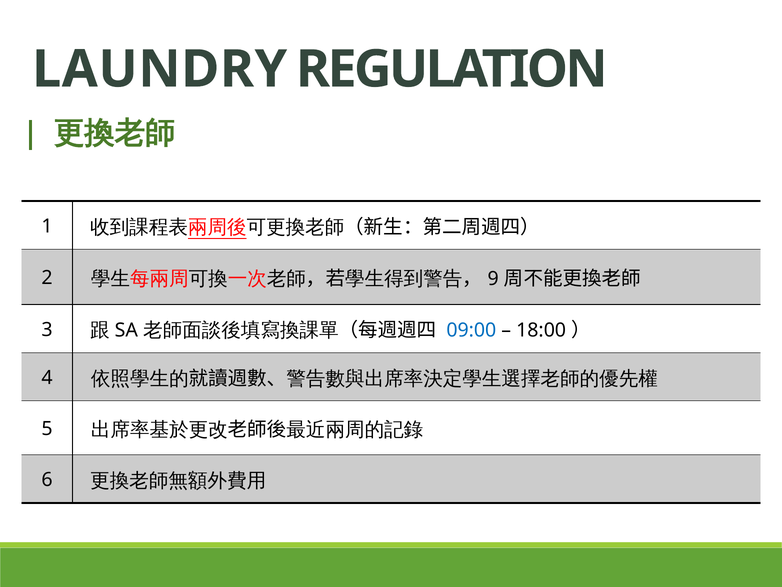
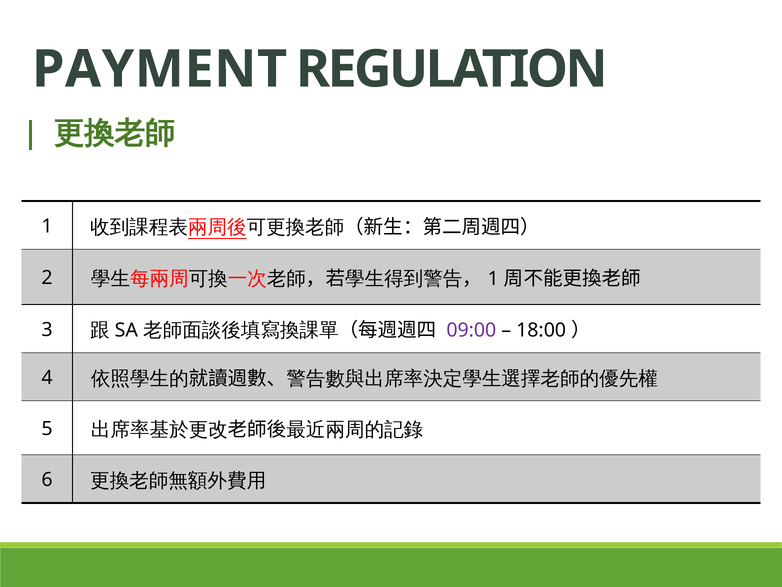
LAUNDRY: LAUNDRY -> PAYMENT
9 at (493, 279): 9 -> 1
09:00 colour: blue -> purple
